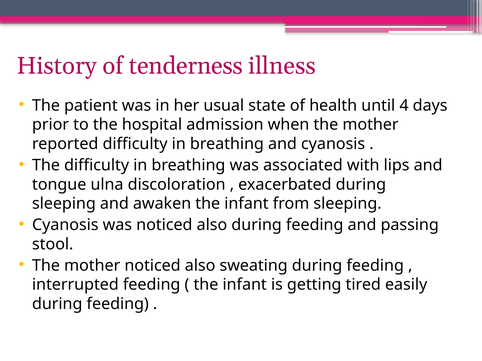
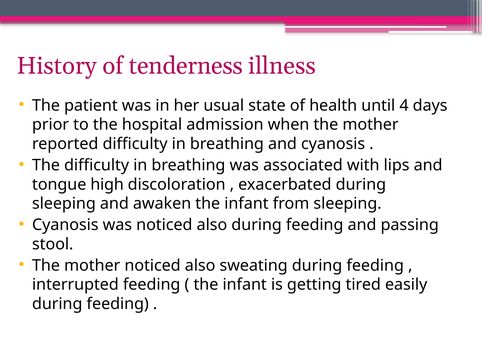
ulna: ulna -> high
